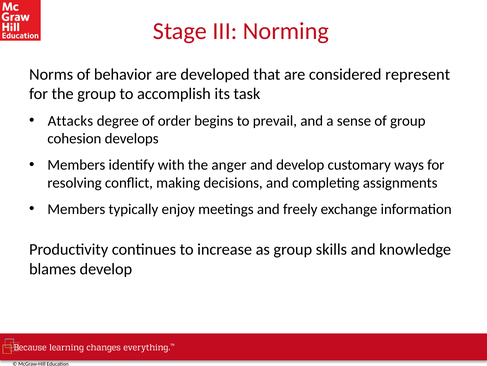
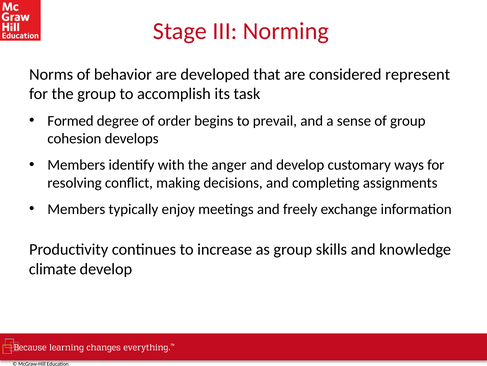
Attacks: Attacks -> Formed
blames: blames -> climate
